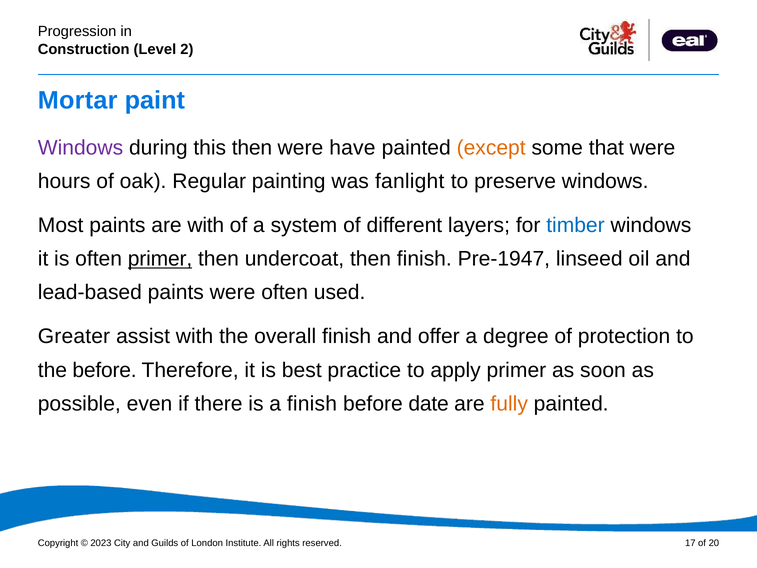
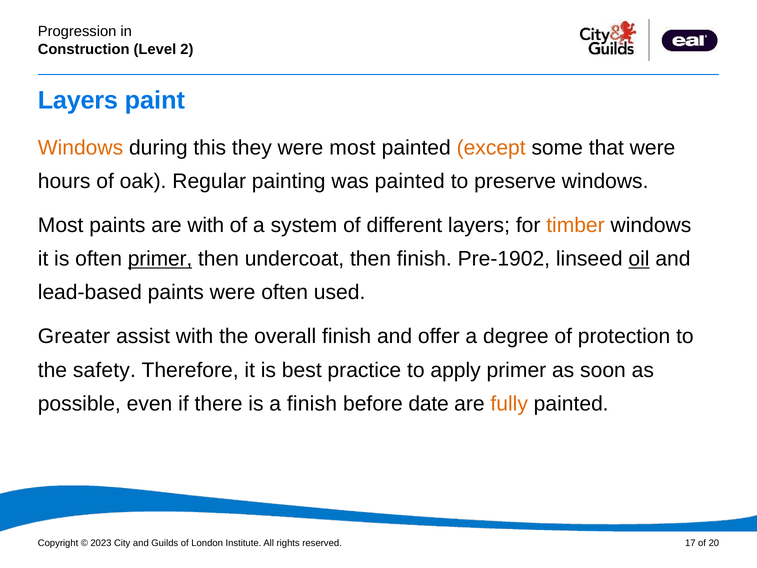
Mortar at (78, 100): Mortar -> Layers
Windows at (81, 148) colour: purple -> orange
this then: then -> they
were have: have -> most
was fanlight: fanlight -> painted
timber colour: blue -> orange
Pre-1947: Pre-1947 -> Pre-1902
oil underline: none -> present
the before: before -> safety
